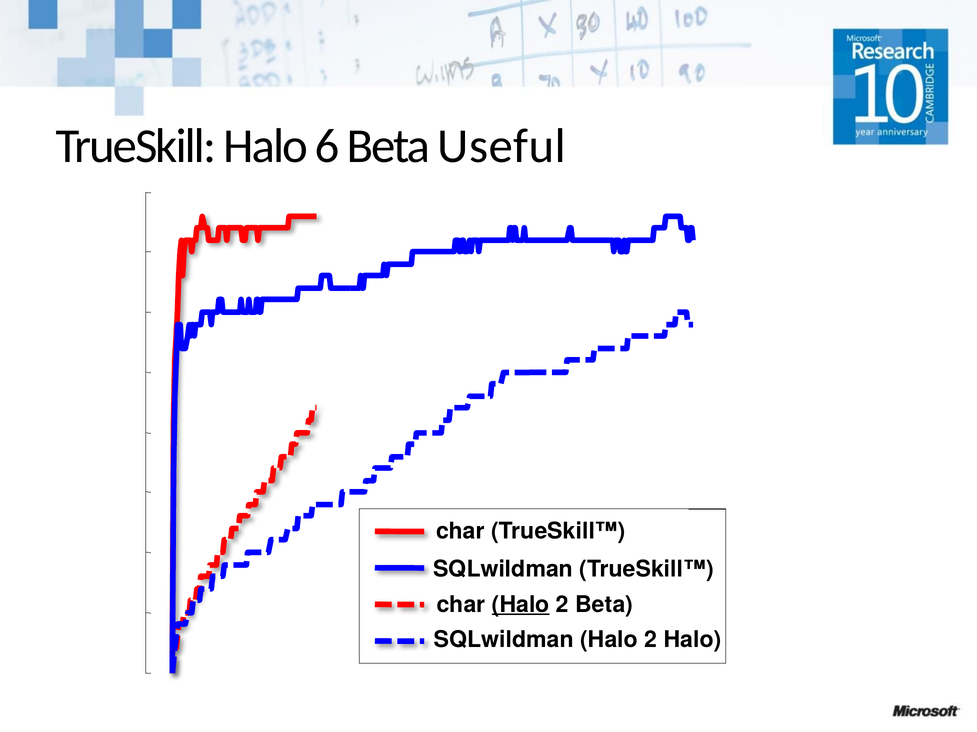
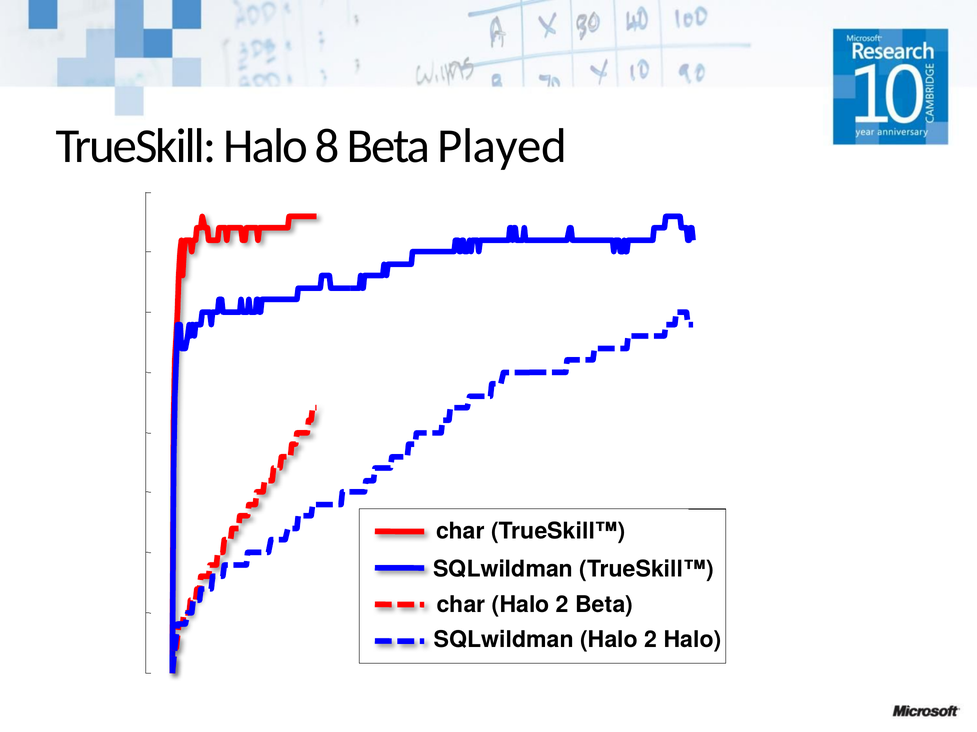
6: 6 -> 8
Beta Useful: Useful -> Played
Halo at (521, 605) underline: present -> none
